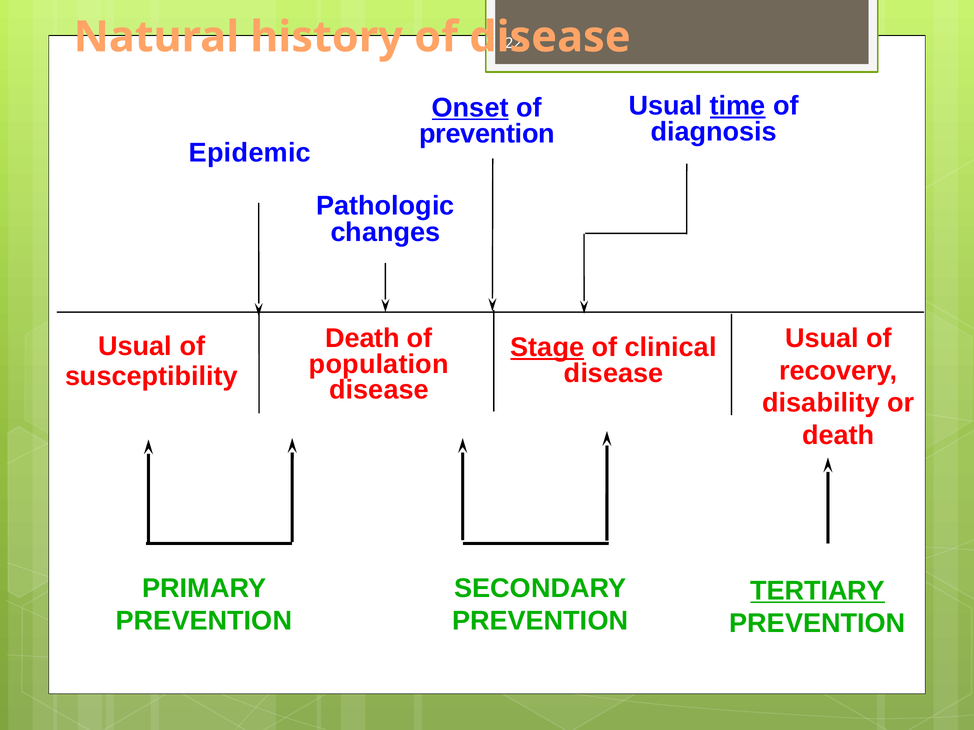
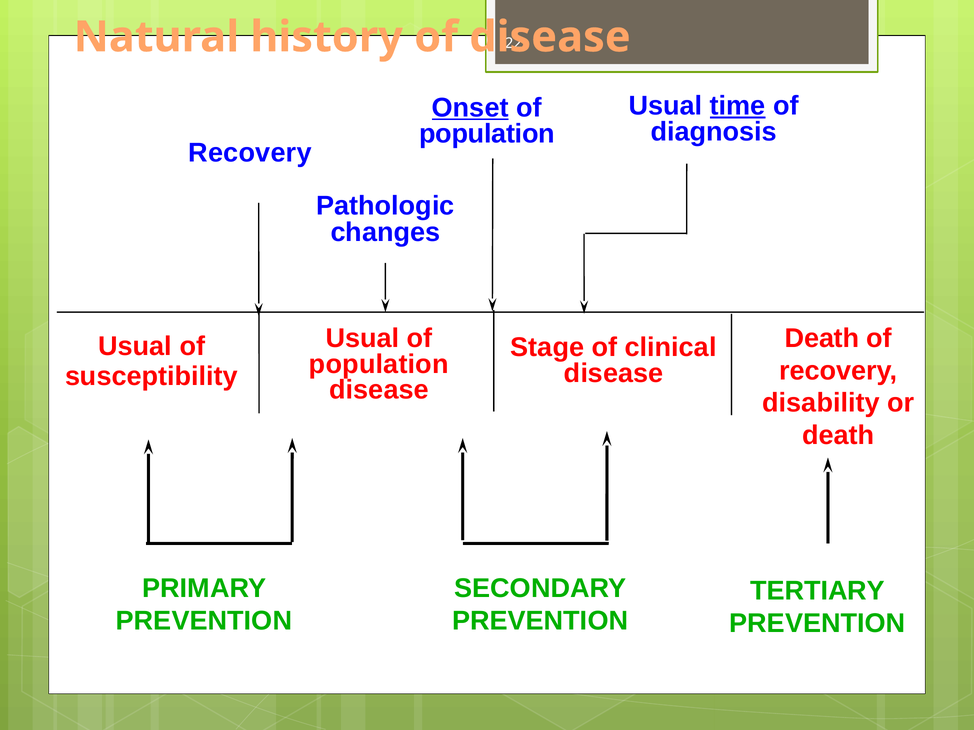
prevention at (487, 134): prevention -> population
Epidemic at (250, 153): Epidemic -> Recovery
Death at (363, 338): Death -> Usual
Usual at (822, 338): Usual -> Death
Stage underline: present -> none
TERTIARY underline: present -> none
